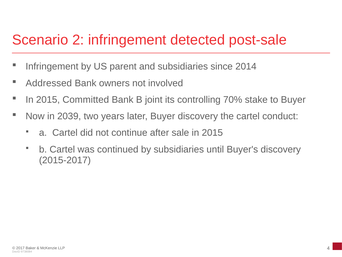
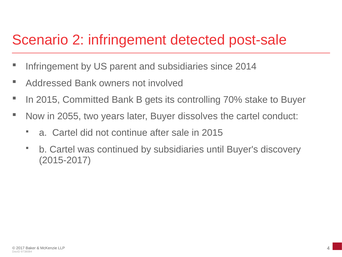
joint: joint -> gets
2039: 2039 -> 2055
Buyer discovery: discovery -> dissolves
